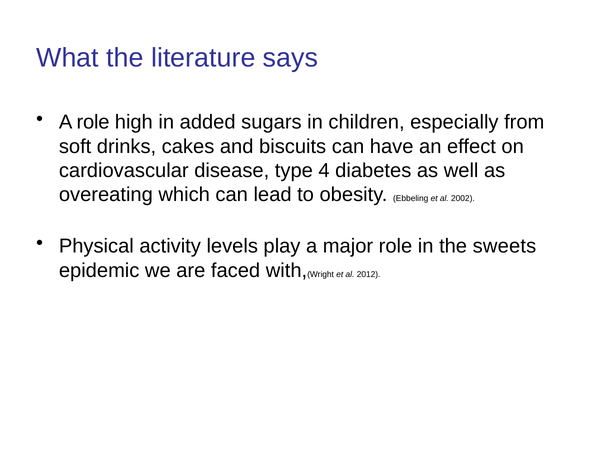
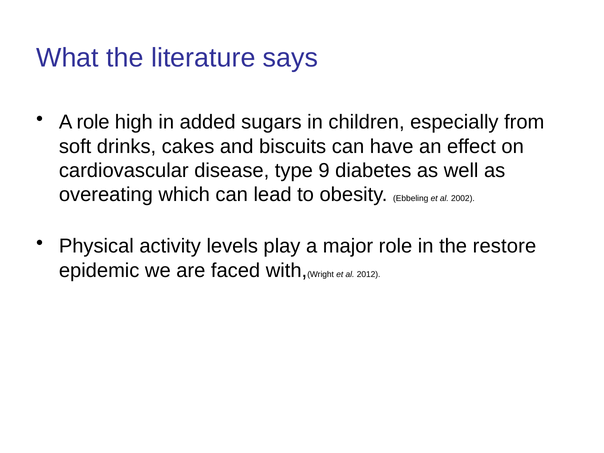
4: 4 -> 9
sweets: sweets -> restore
